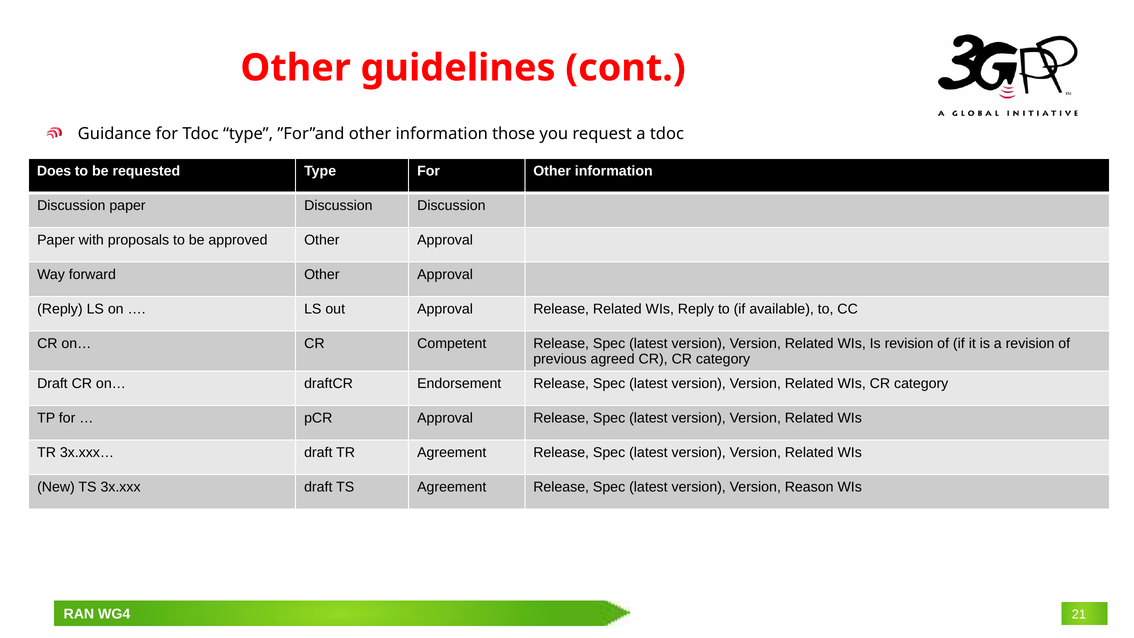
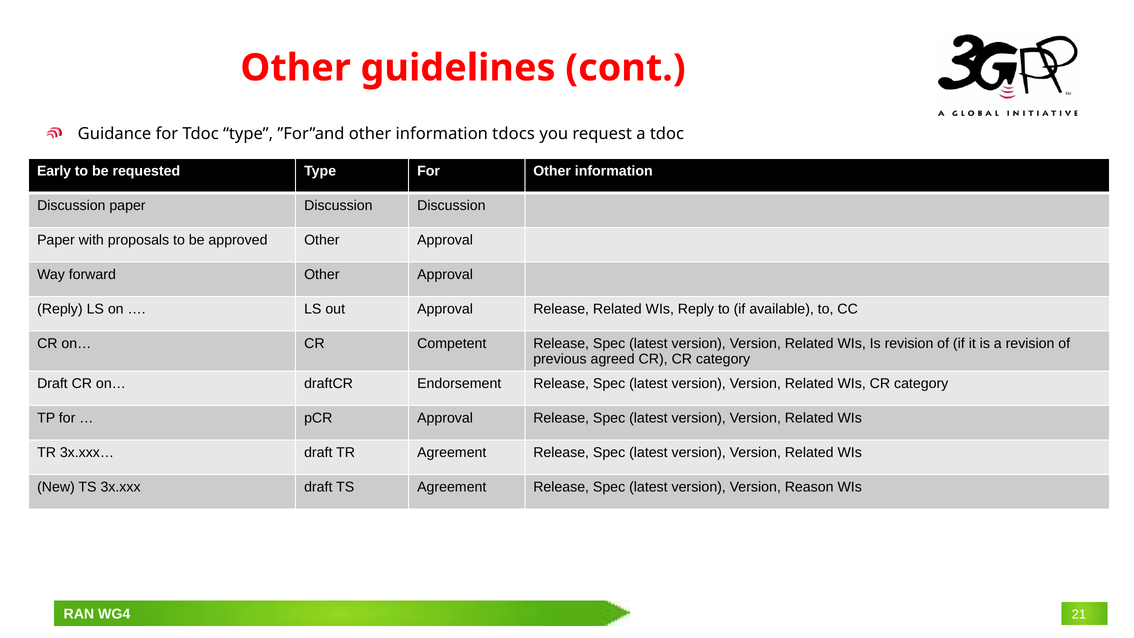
those: those -> tdocs
Does: Does -> Early
